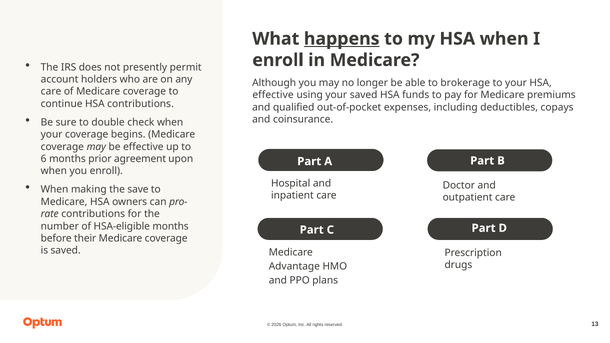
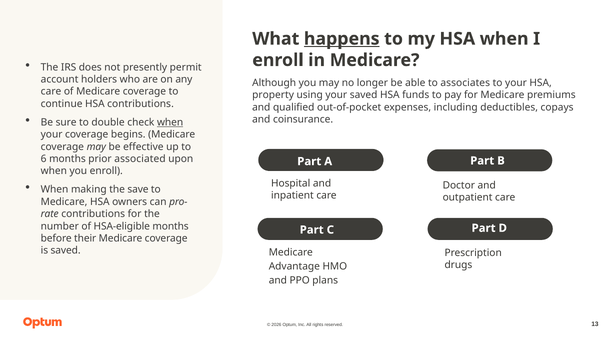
brokerage: brokerage -> associates
effective at (273, 95): effective -> property
when at (170, 122) underline: none -> present
agreement: agreement -> associated
